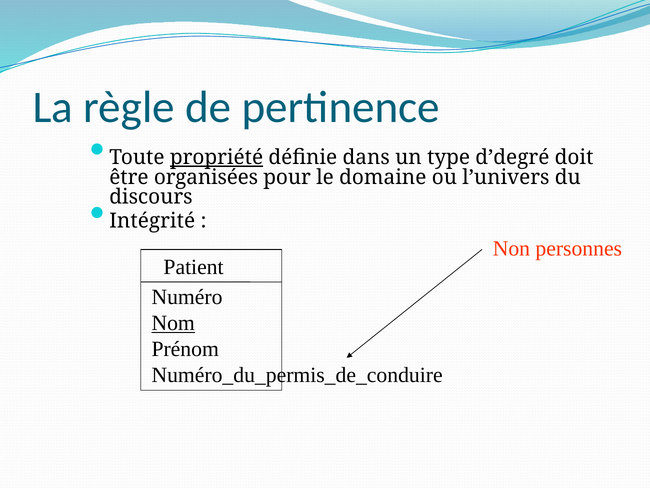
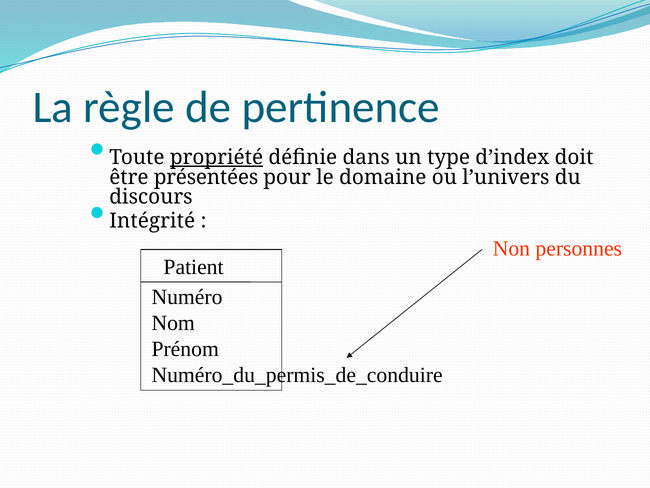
d’degré: d’degré -> d’index
organisées: organisées -> présentées
Nom underline: present -> none
